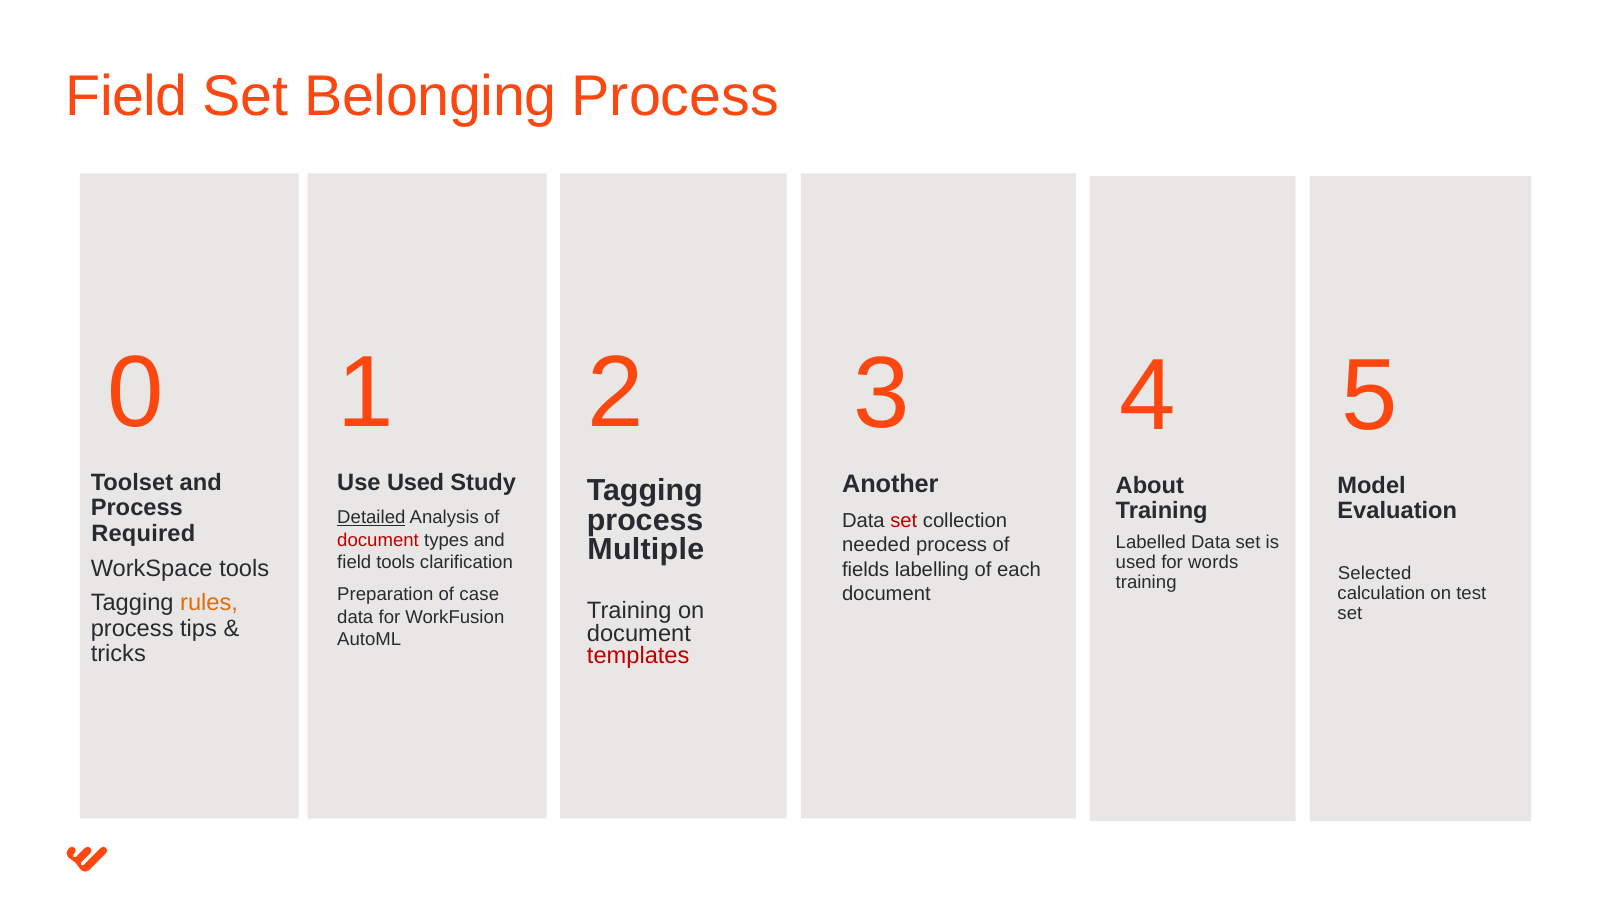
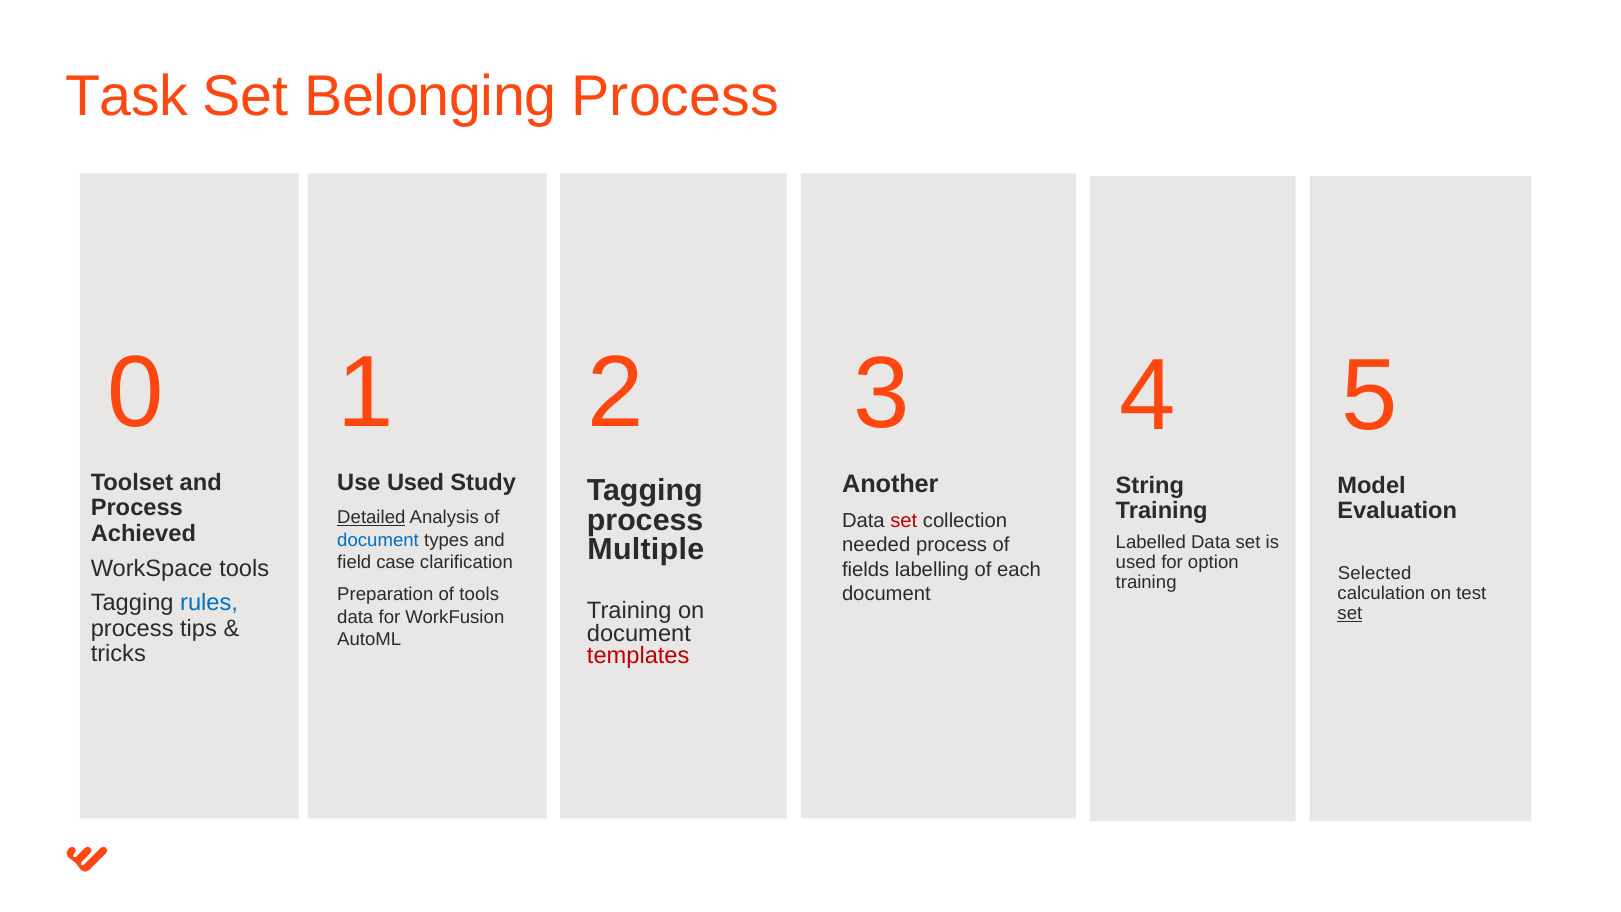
Field at (127, 97): Field -> Task
About: About -> String
Required: Required -> Achieved
document at (378, 540) colour: red -> blue
field tools: tools -> case
words: words -> option
of case: case -> tools
rules colour: orange -> blue
set at (1350, 614) underline: none -> present
